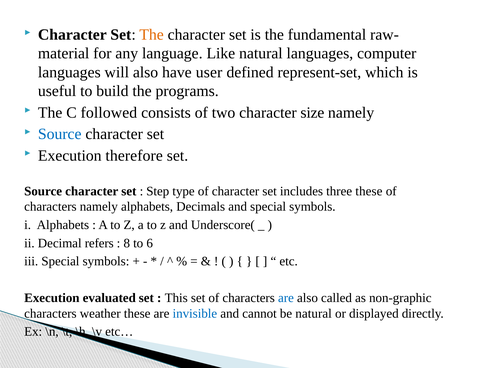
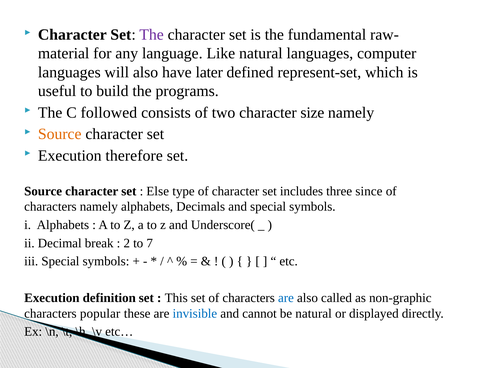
The at (152, 35) colour: orange -> purple
user: user -> later
Source at (60, 134) colour: blue -> orange
Step: Step -> Else
three these: these -> since
refers: refers -> break
8: 8 -> 2
6: 6 -> 7
evaluated: evaluated -> definition
weather: weather -> popular
